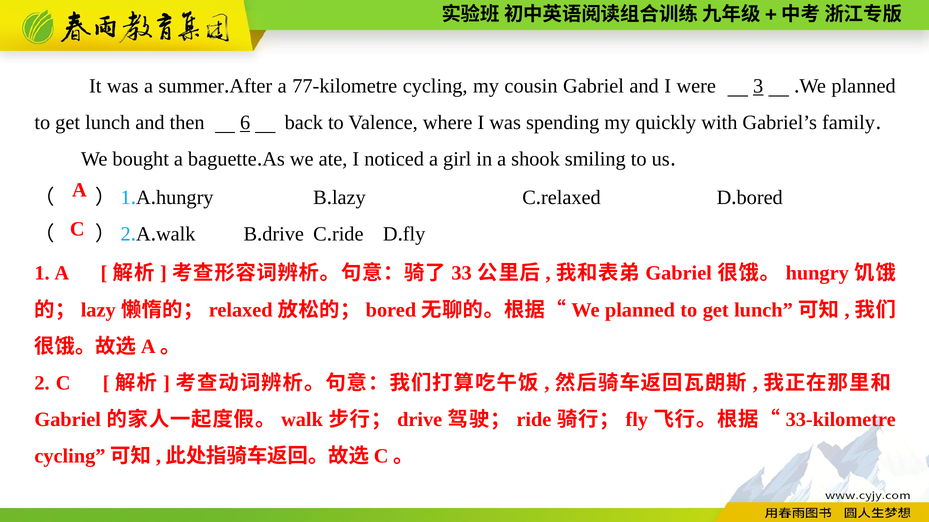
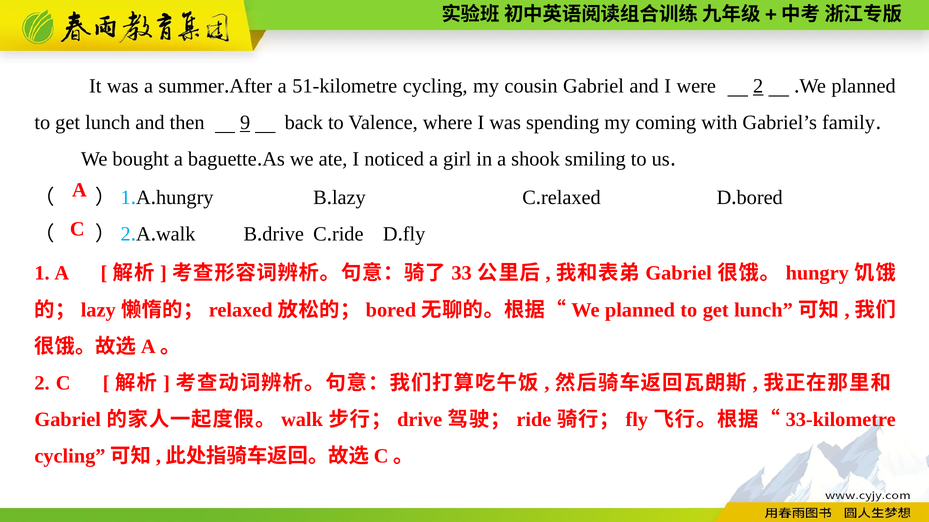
77-kilometre: 77-kilometre -> 51-kilometre
were 3: 3 -> 2
6: 6 -> 9
quickly: quickly -> coming
